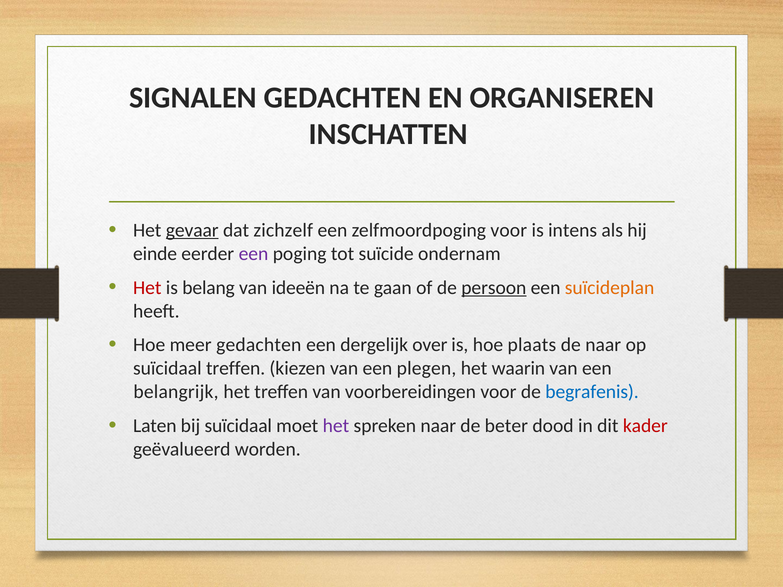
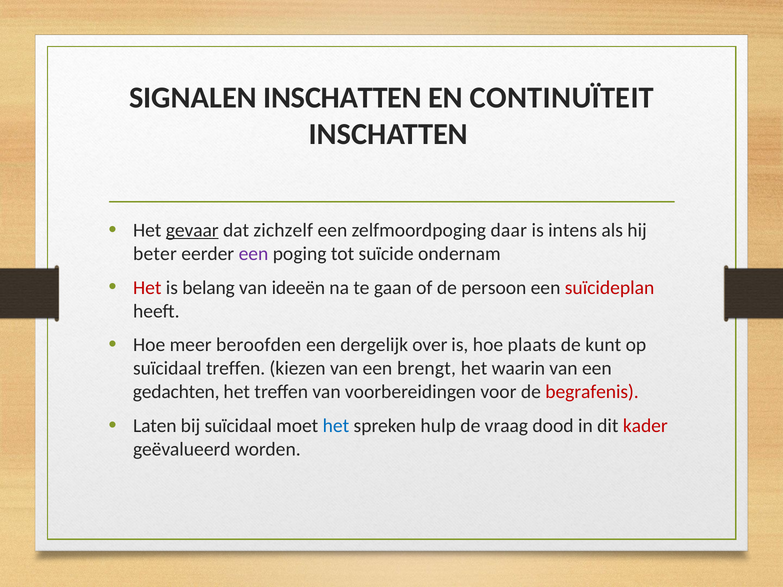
SIGNALEN GEDACHTEN: GEDACHTEN -> INSCHATTEN
ORGANISEREN: ORGANISEREN -> CONTINUÏTEIT
zelfmoordpoging voor: voor -> daar
einde: einde -> beter
persoon underline: present -> none
suïcideplan colour: orange -> red
meer gedachten: gedachten -> beroofden
de naar: naar -> kunt
plegen: plegen -> brengt
belangrijk: belangrijk -> gedachten
begrafenis colour: blue -> red
het at (336, 426) colour: purple -> blue
spreken naar: naar -> hulp
beter: beter -> vraag
